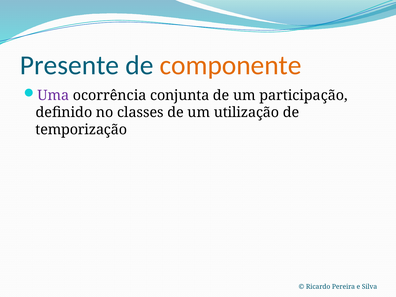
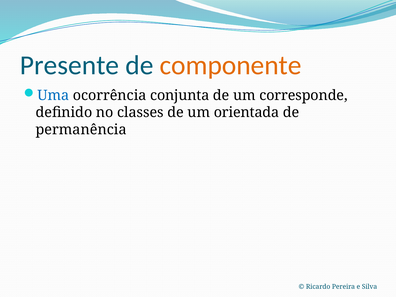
Uma colour: purple -> blue
participação: participação -> corresponde
utilização: utilização -> orientada
temporização: temporização -> permanência
